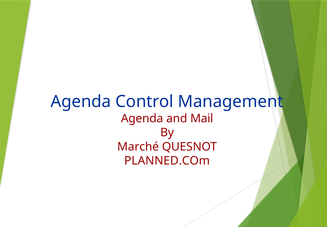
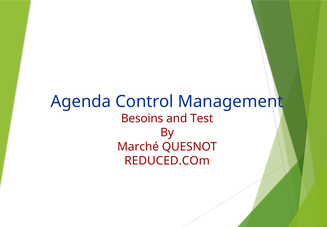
Agenda at (142, 118): Agenda -> Besoins
Mail: Mail -> Test
PLANNED.COm: PLANNED.COm -> REDUCED.COm
